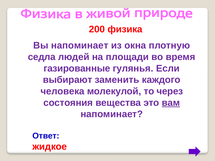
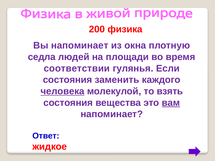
газированные: газированные -> соответствии
выбирают at (68, 80): выбирают -> состояния
человека underline: none -> present
через: через -> взять
